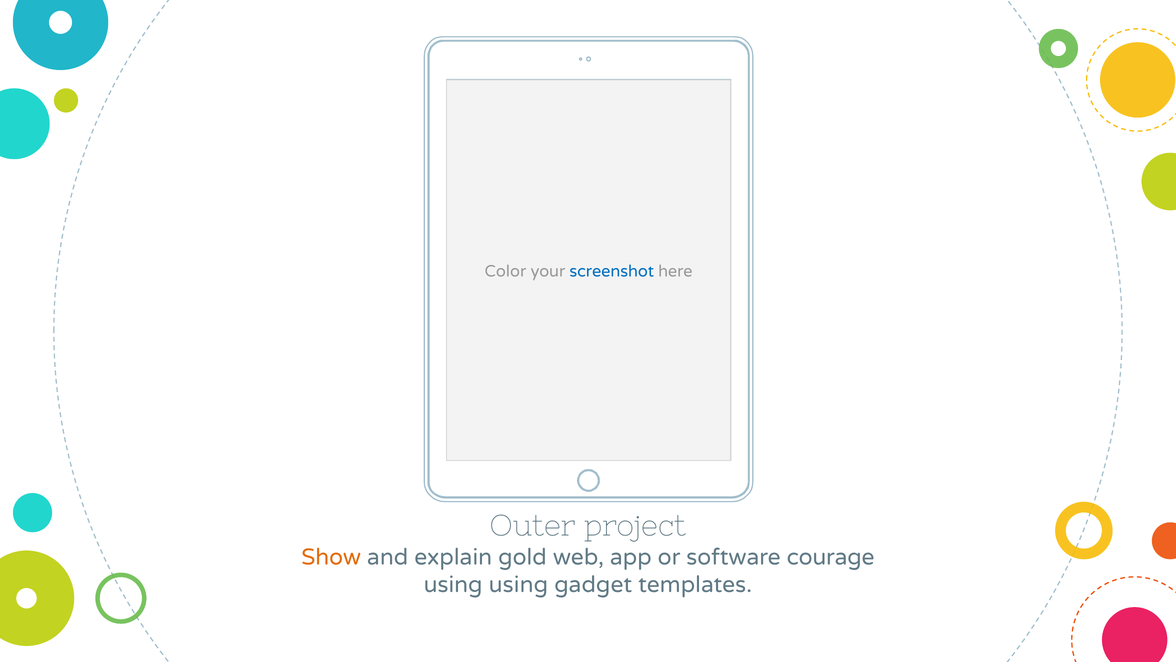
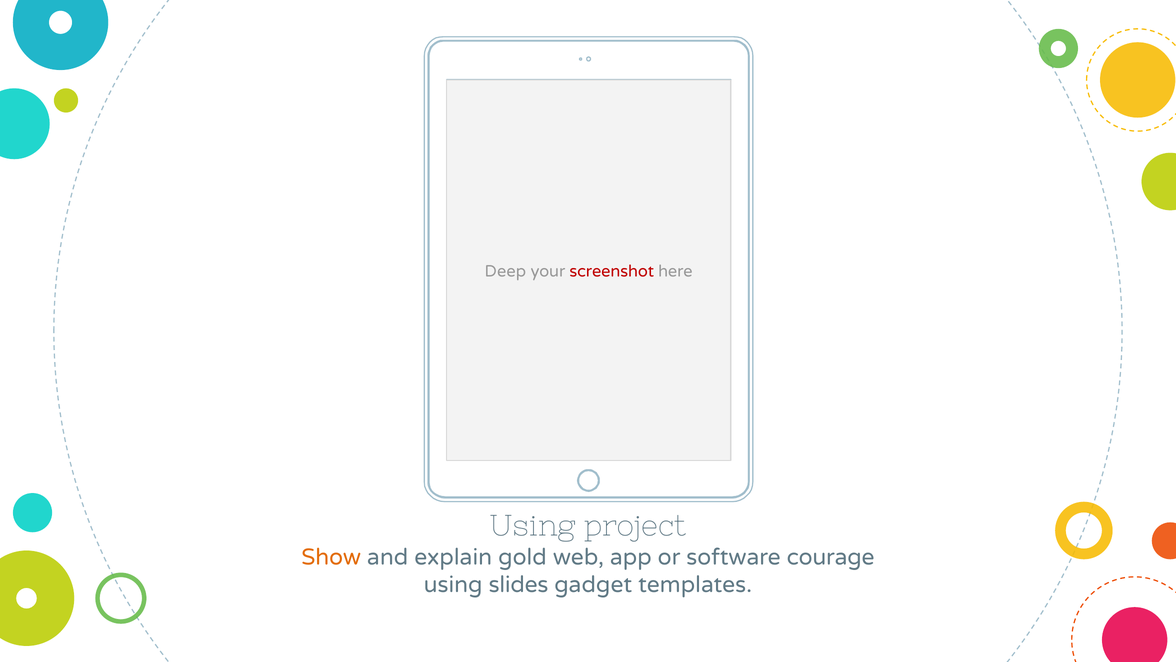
Color: Color -> Deep
screenshot colour: blue -> red
Outer at (533, 526): Outer -> Using
using using: using -> slides
